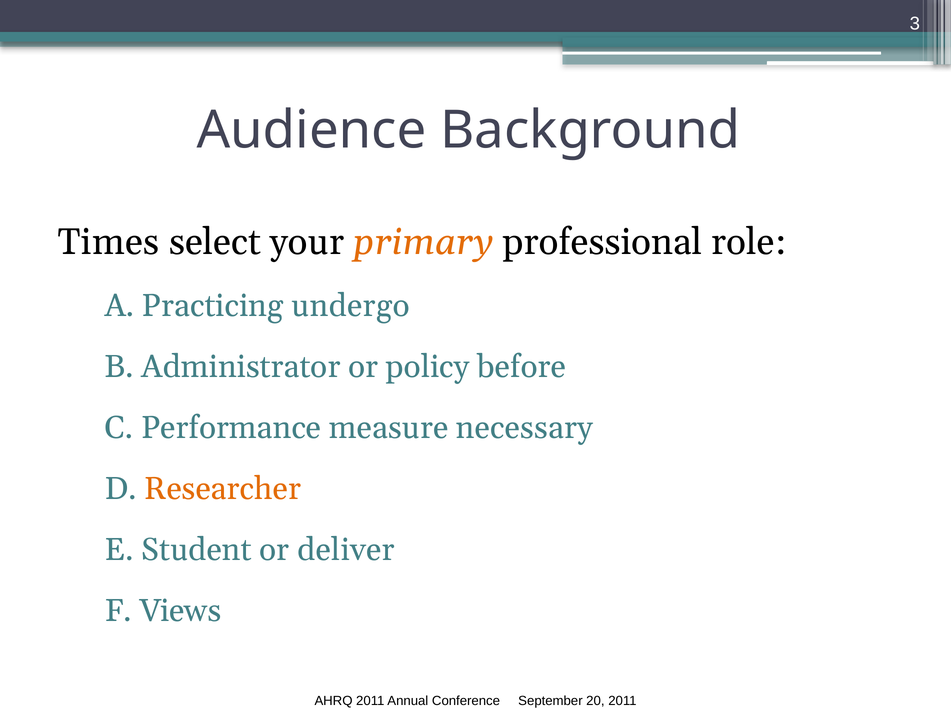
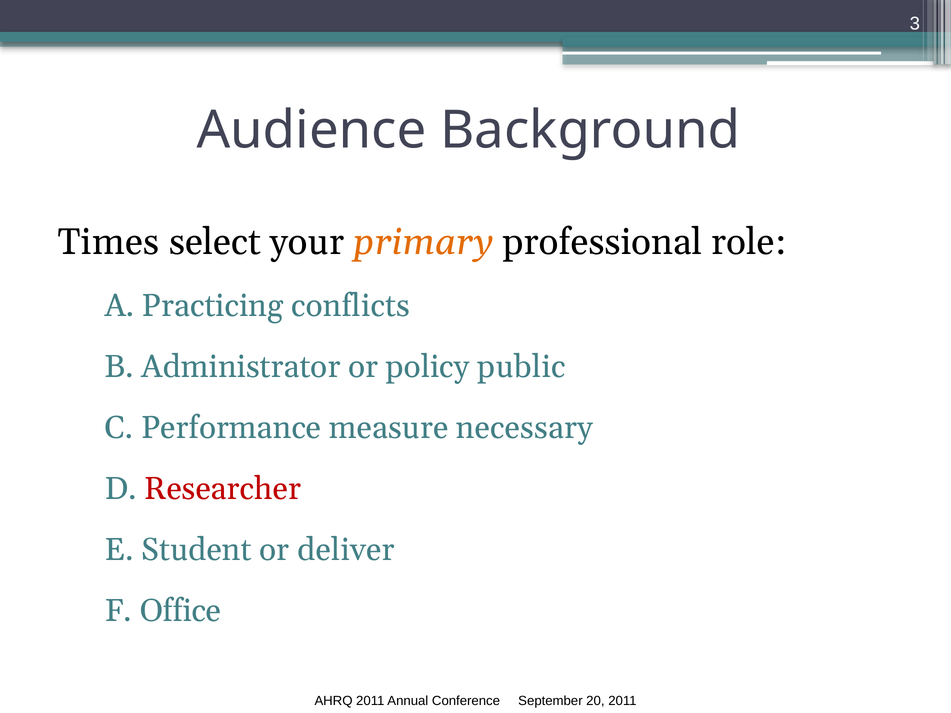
undergo: undergo -> conflicts
before: before -> public
Researcher colour: orange -> red
Views: Views -> Office
